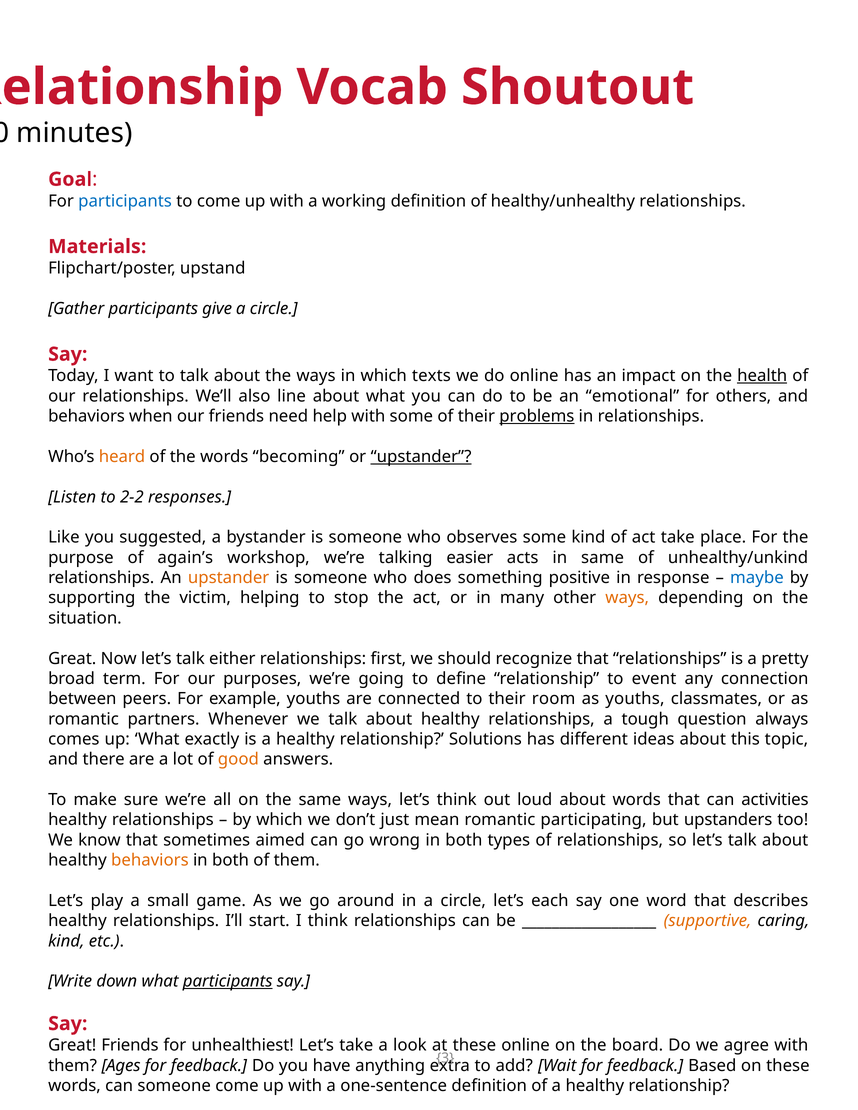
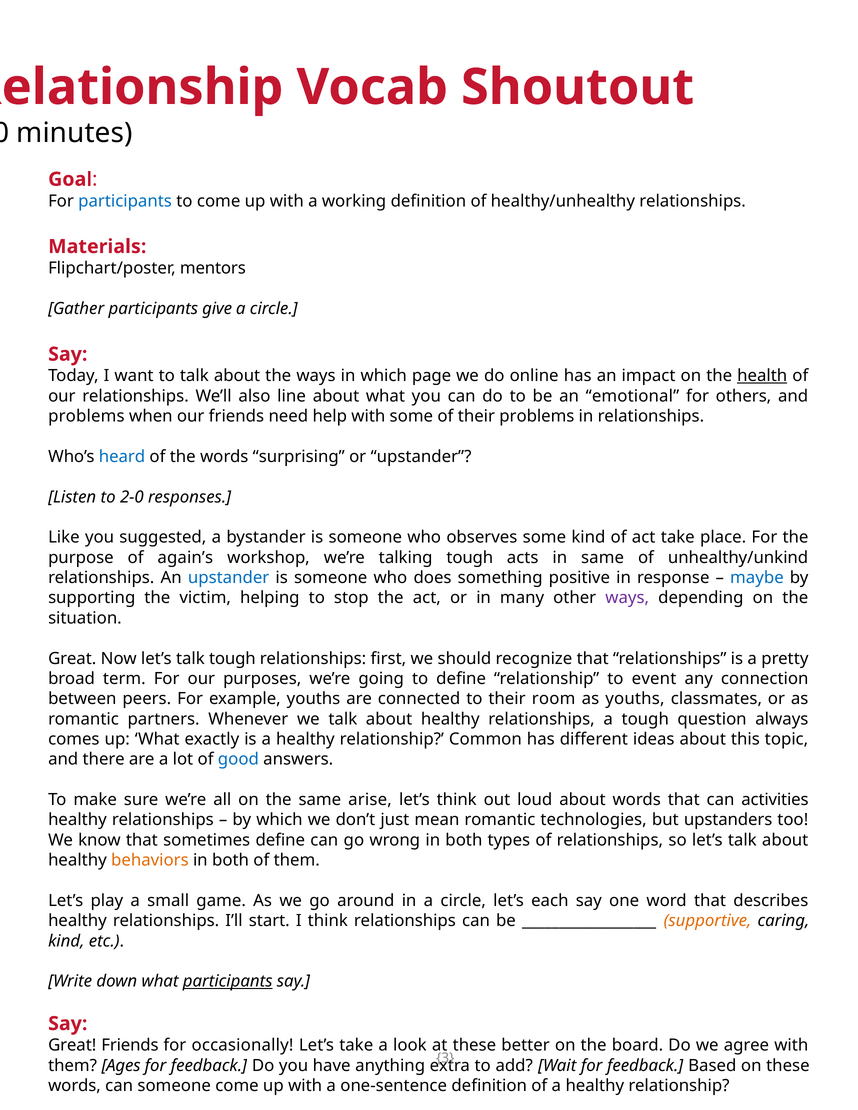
upstand: upstand -> mentors
texts: texts -> page
behaviors at (87, 416): behaviors -> problems
problems at (537, 416) underline: present -> none
heard colour: orange -> blue
becoming: becoming -> surprising
upstander at (421, 457) underline: present -> none
2-2: 2-2 -> 2-0
talking easier: easier -> tough
upstander at (229, 578) colour: orange -> blue
ways at (627, 598) colour: orange -> purple
talk either: either -> tough
Solutions: Solutions -> Common
good colour: orange -> blue
same ways: ways -> arise
participating: participating -> technologies
sometimes aimed: aimed -> define
unhealthiest: unhealthiest -> occasionally
these online: online -> better
